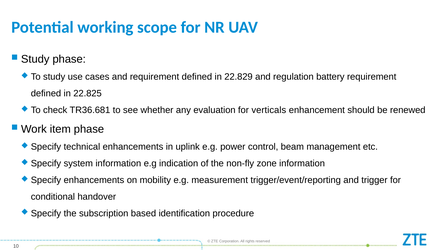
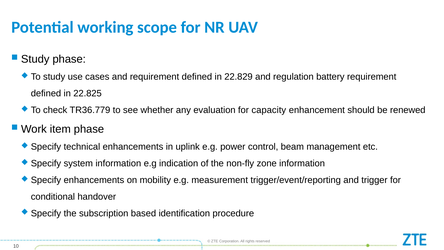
TR36.681: TR36.681 -> TR36.779
verticals: verticals -> capacity
